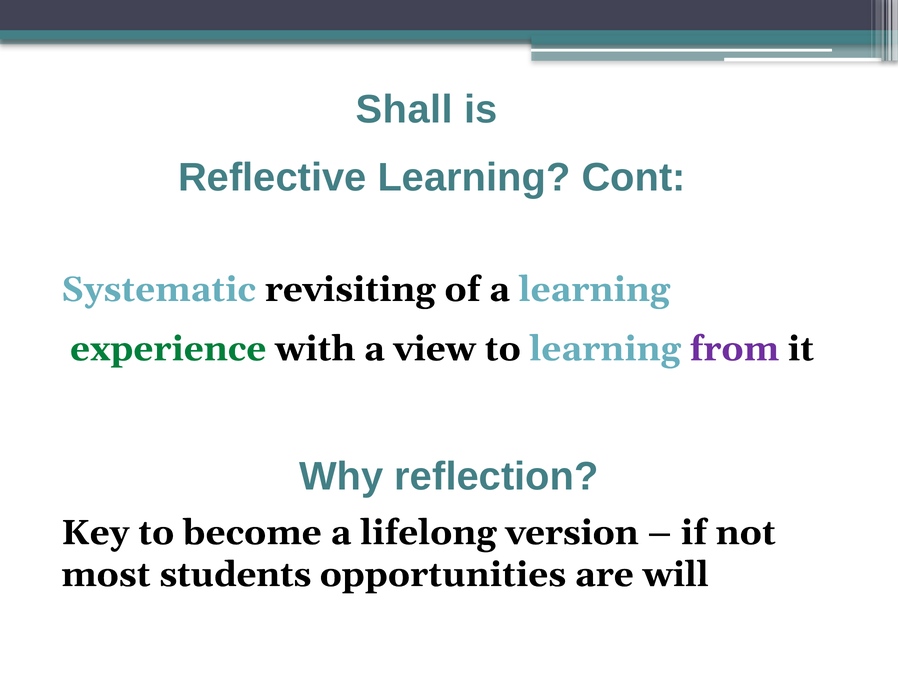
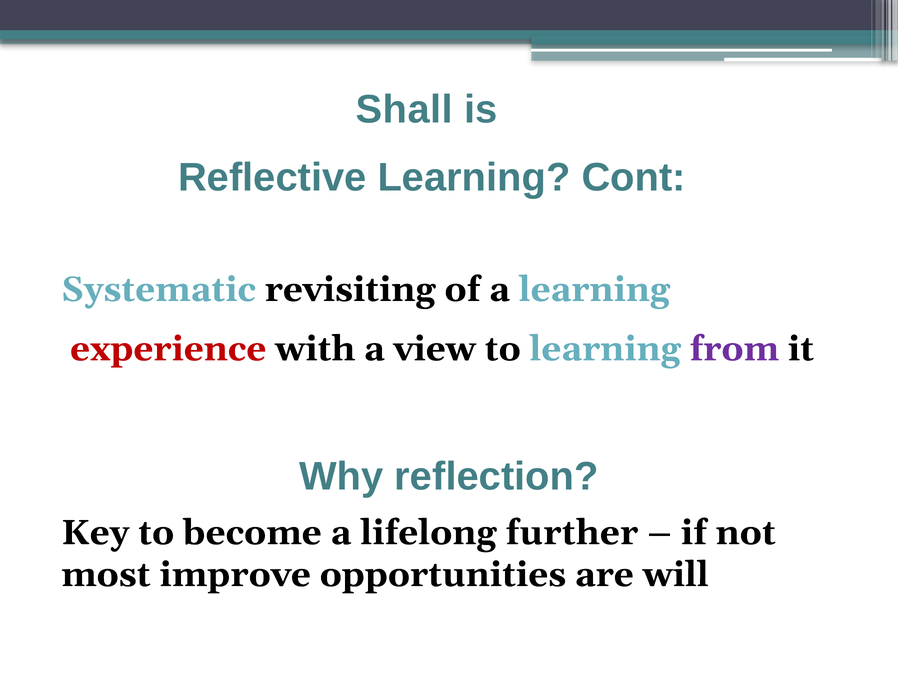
experience colour: green -> red
version: version -> further
students: students -> improve
